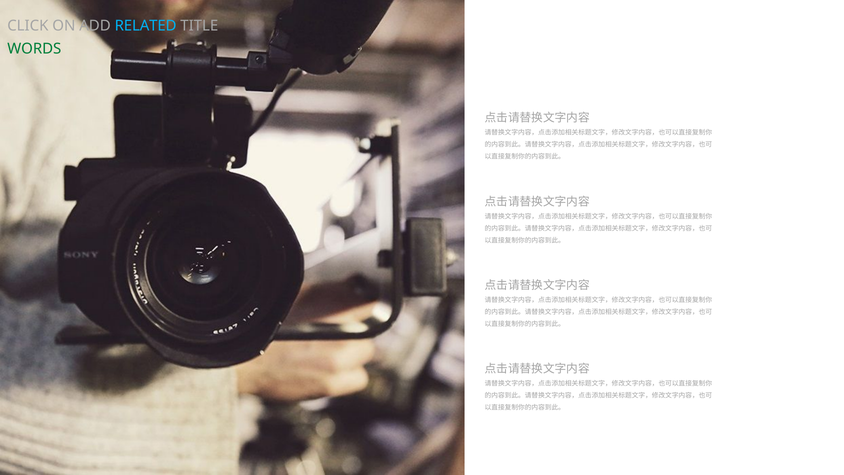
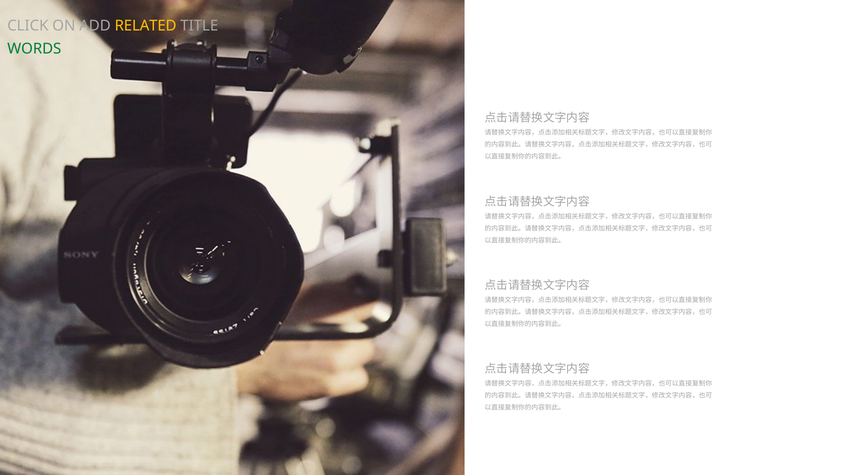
RELATED colour: light blue -> yellow
